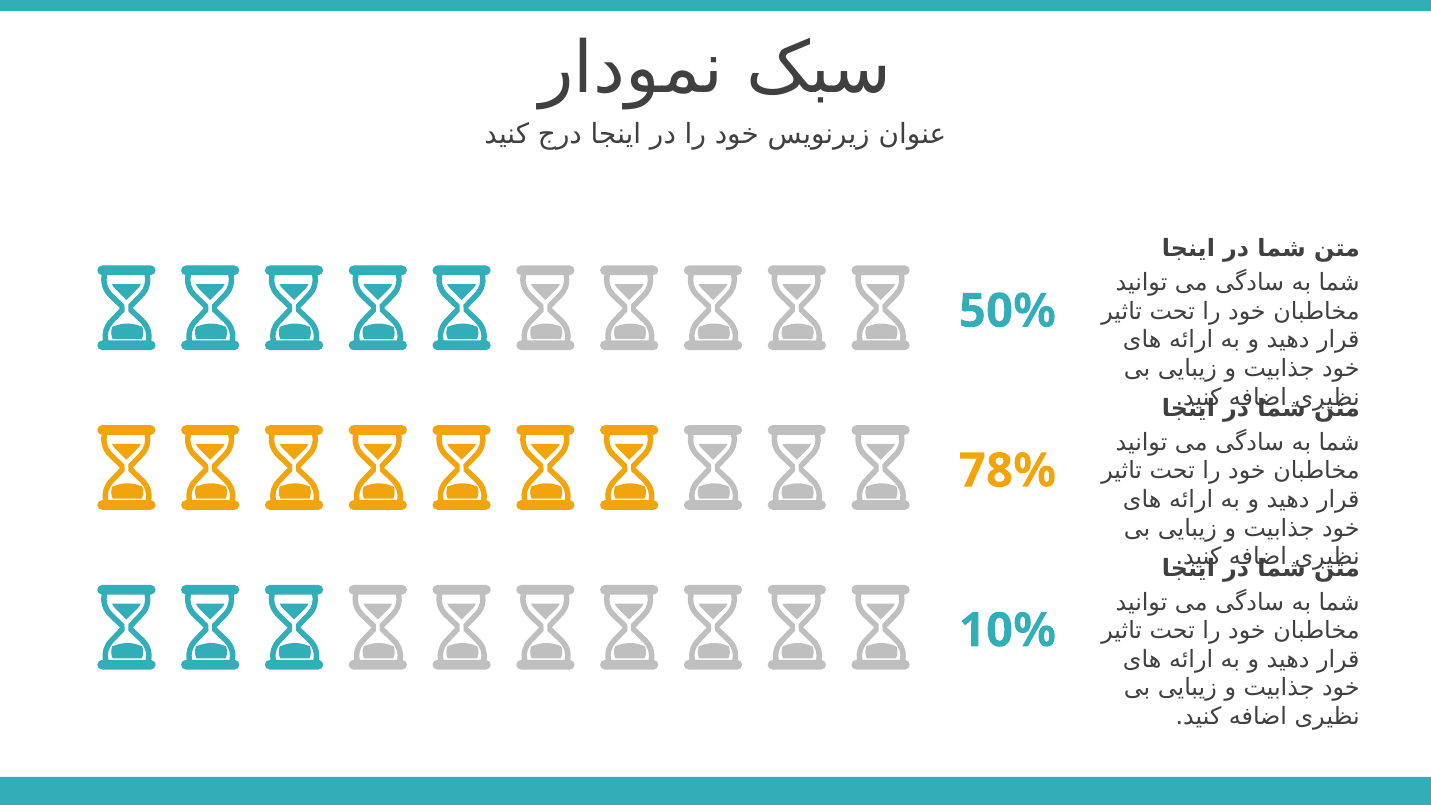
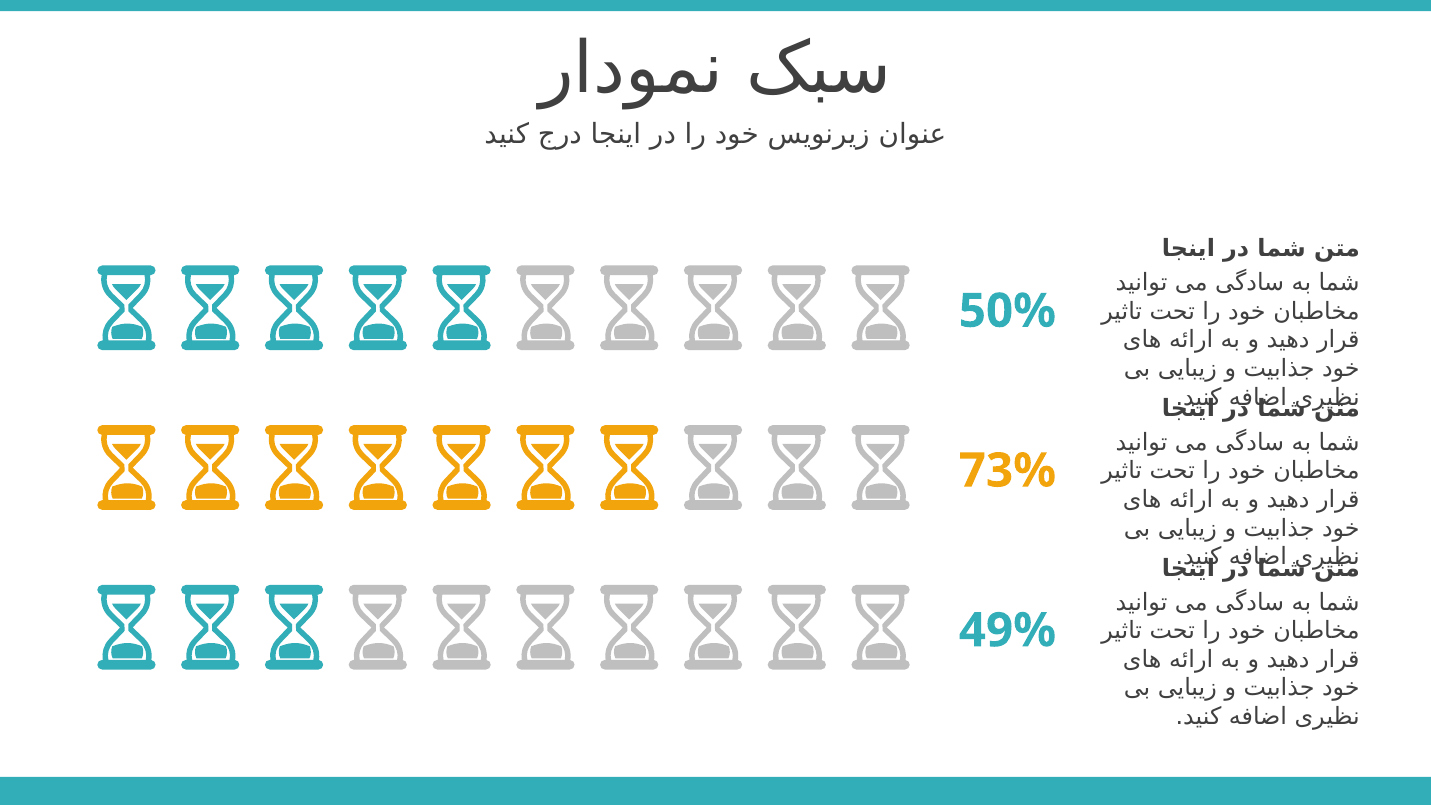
78%: 78% -> 73%
10%: 10% -> 49%
